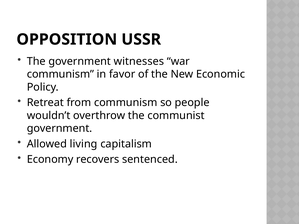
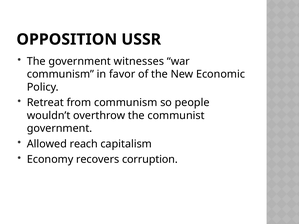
living: living -> reach
sentenced: sentenced -> corruption
